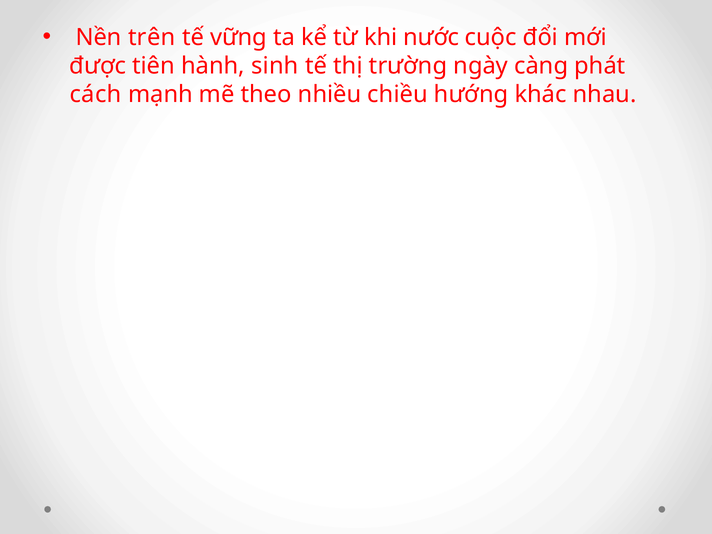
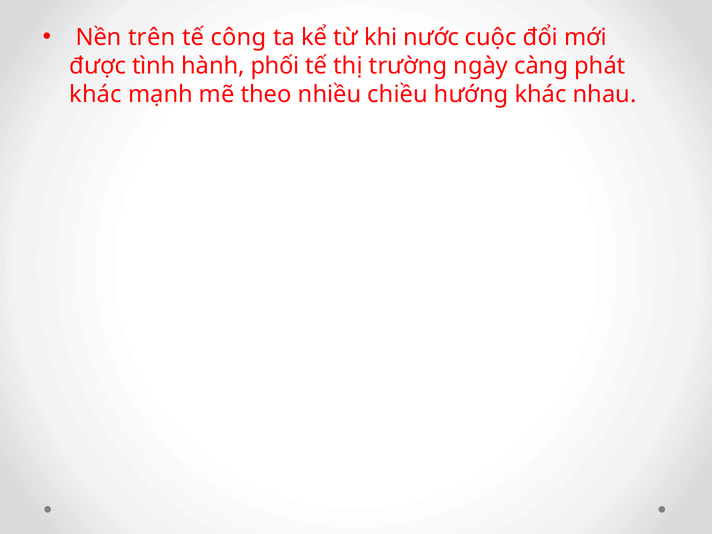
vững: vững -> công
tiên: tiên -> tình
sinh: sinh -> phối
cách at (96, 94): cách -> khác
